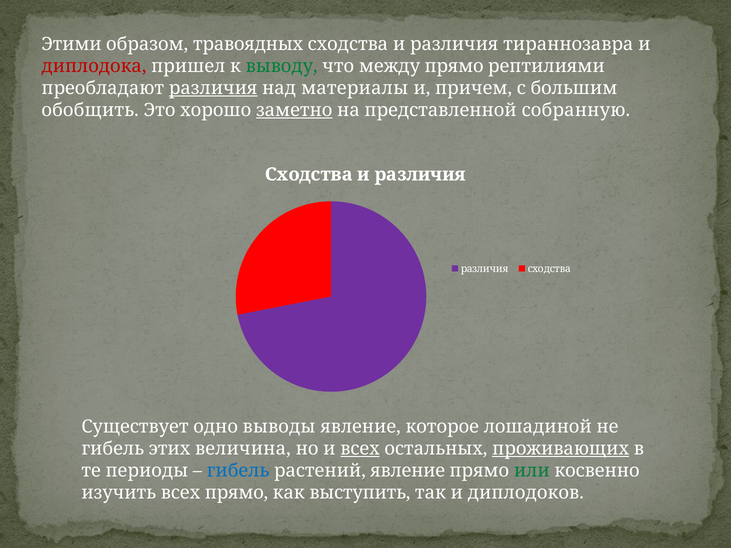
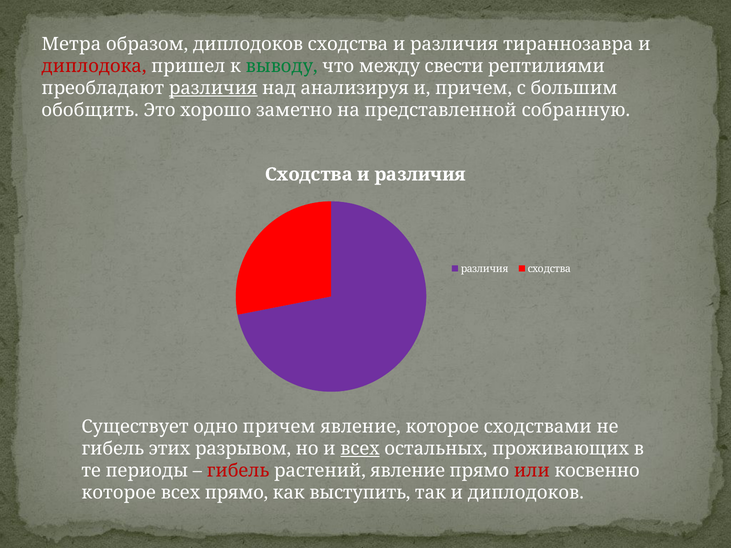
Этими: Этими -> Метра
образом травоядных: травоядных -> диплодоков
между прямо: прямо -> свести
материалы: материалы -> анализируя
заметно underline: present -> none
одно выводы: выводы -> причем
лошадиной: лошадиной -> сходствами
величина: величина -> разрывом
проживающих underline: present -> none
гибель at (238, 471) colour: blue -> red
или colour: green -> red
изучить at (119, 493): изучить -> которое
